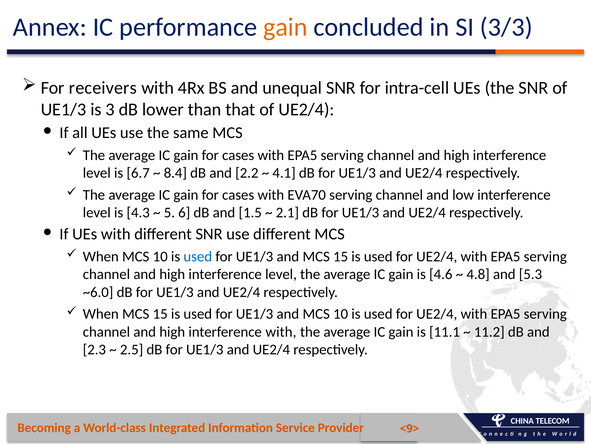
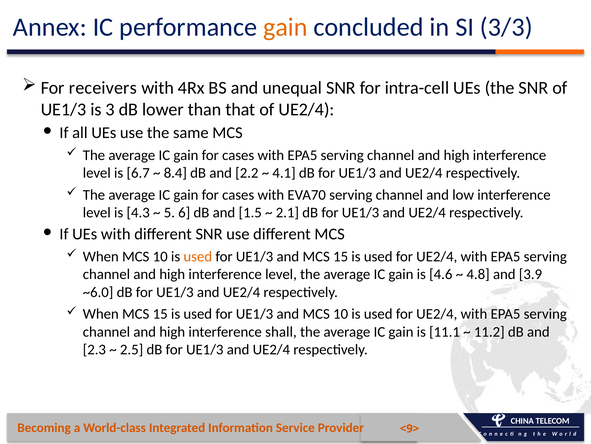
used at (198, 256) colour: blue -> orange
5.3: 5.3 -> 3.9
interference with: with -> shall
